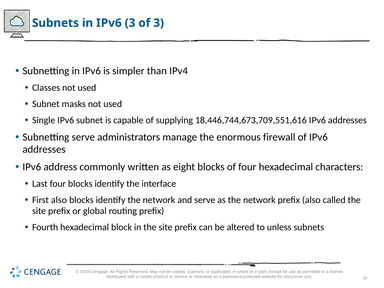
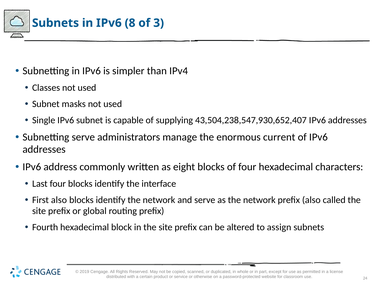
6 3: 3 -> 8
18,446,744,673,709,551,616: 18,446,744,673,709,551,616 -> 43,504,238,547,930,652,407
firewall: firewall -> current
unless: unless -> assign
